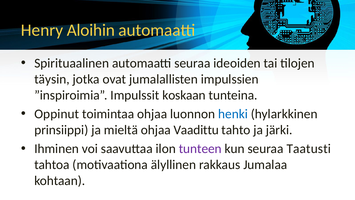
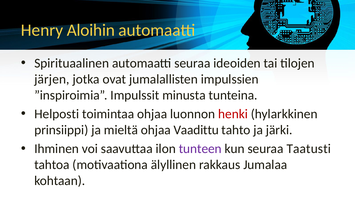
täysin: täysin -> järjen
koskaan: koskaan -> minusta
Oppinut: Oppinut -> Helposti
henki colour: blue -> red
